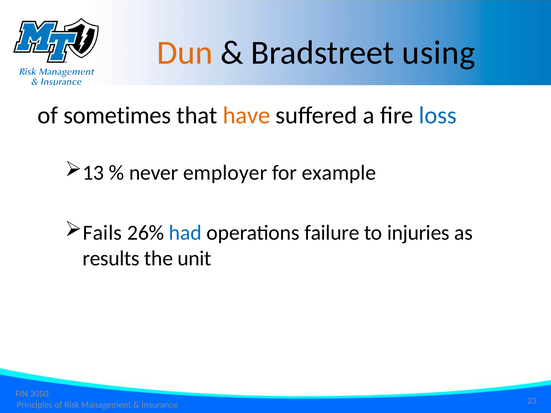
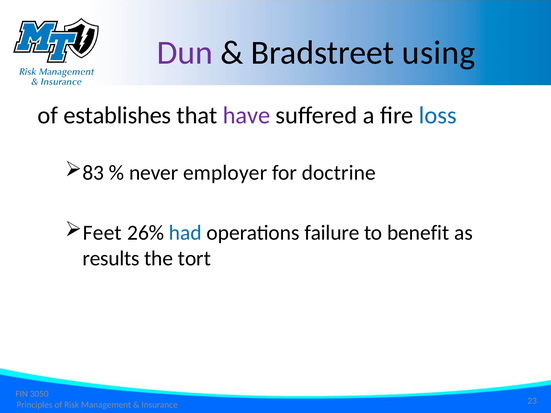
Dun colour: orange -> purple
sometimes: sometimes -> establishes
have colour: orange -> purple
13: 13 -> 83
example: example -> doctrine
Fails: Fails -> Feet
injuries: injuries -> benefit
unit: unit -> tort
